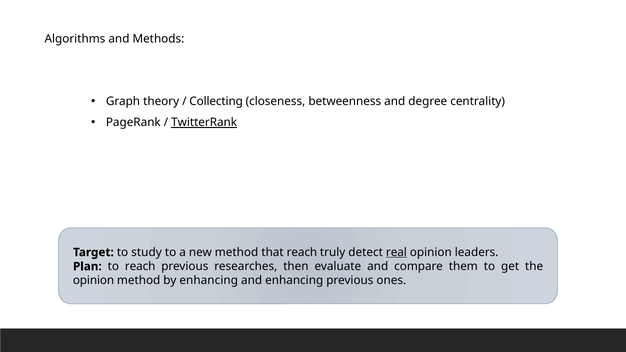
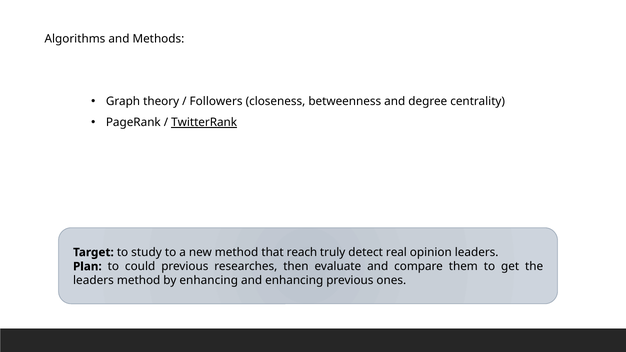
Collecting: Collecting -> Followers
real underline: present -> none
to reach: reach -> could
opinion at (94, 281): opinion -> leaders
